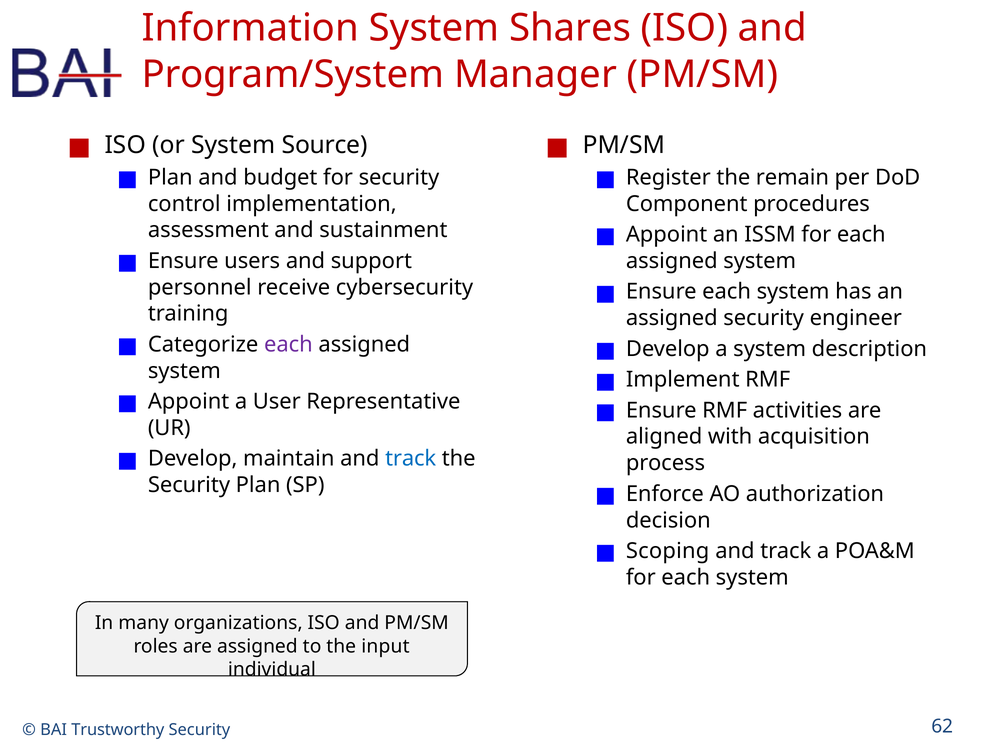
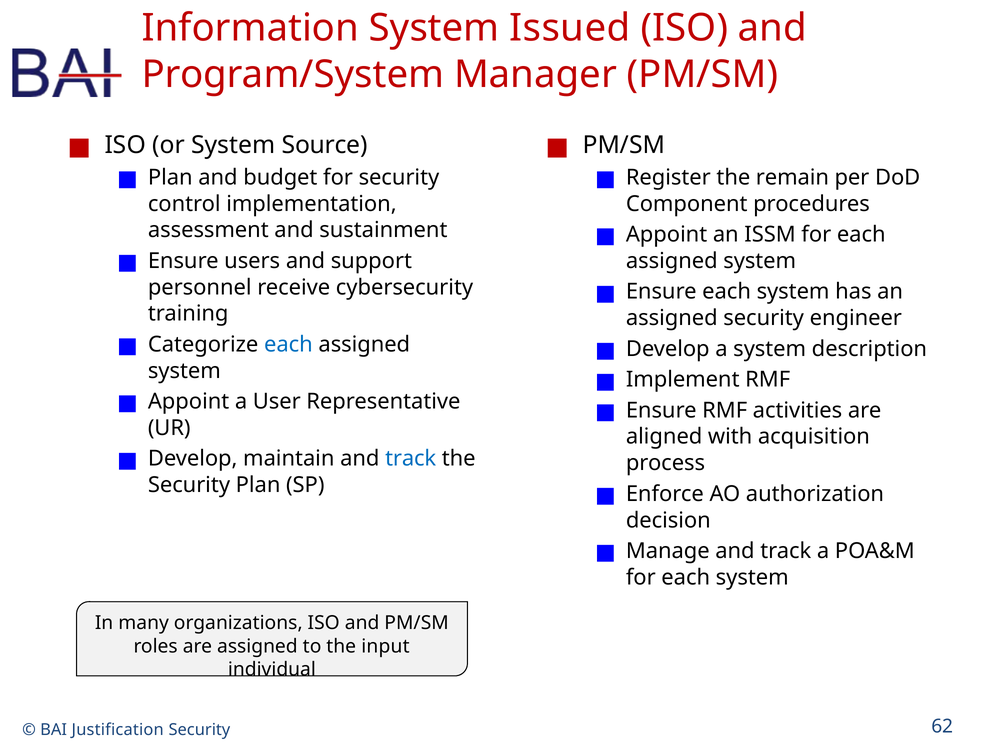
Shares: Shares -> Issued
each at (288, 344) colour: purple -> blue
Scoping: Scoping -> Manage
Trustworthy: Trustworthy -> Justification
